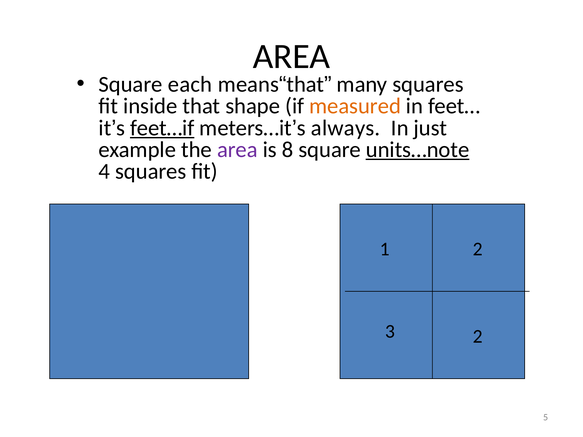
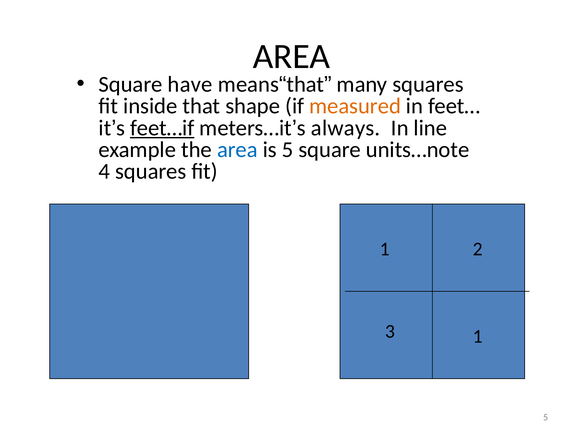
each: each -> have
just: just -> line
area at (237, 150) colour: purple -> blue
is 8: 8 -> 5
units…note underline: present -> none
3 2: 2 -> 1
